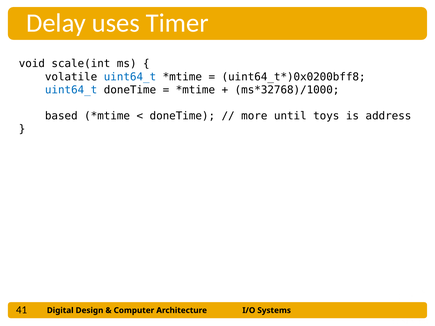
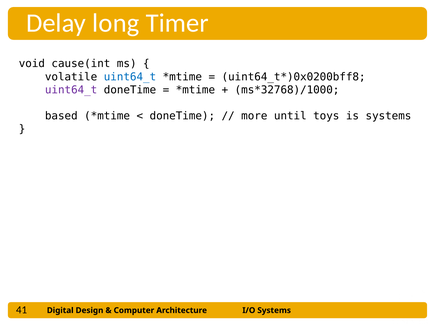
uses: uses -> long
scale(int: scale(int -> cause(int
uint64_t at (71, 90) colour: blue -> purple
is address: address -> systems
